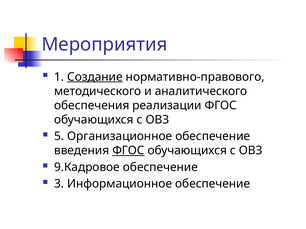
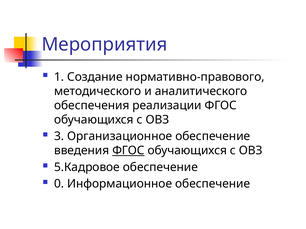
Создание underline: present -> none
5: 5 -> 3
9.Кадровое: 9.Кадровое -> 5.Кадровое
3: 3 -> 0
